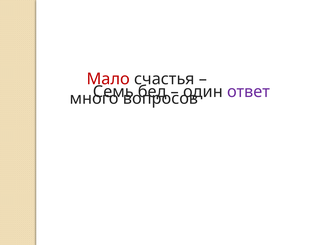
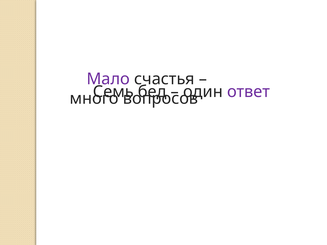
Мало colour: red -> purple
